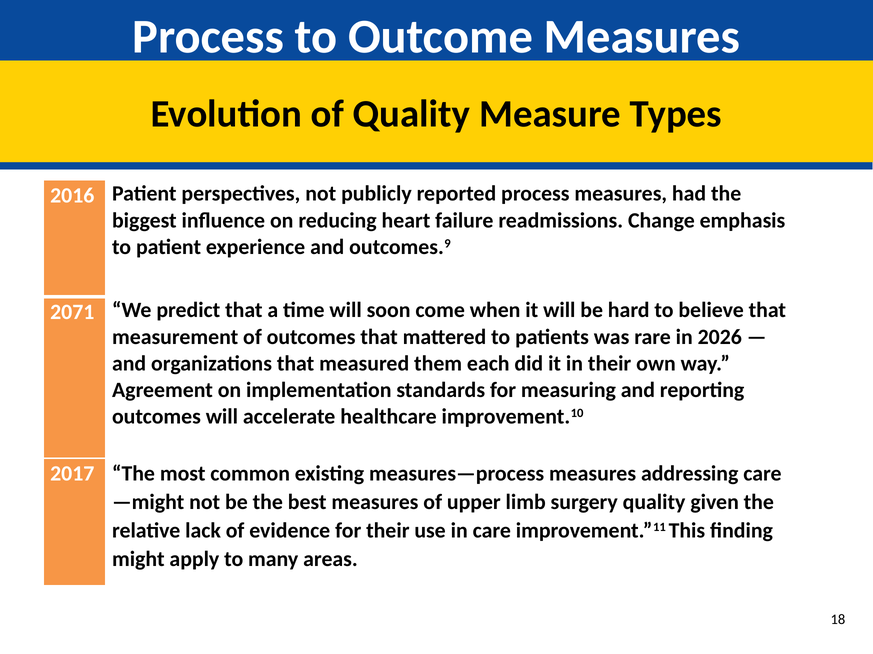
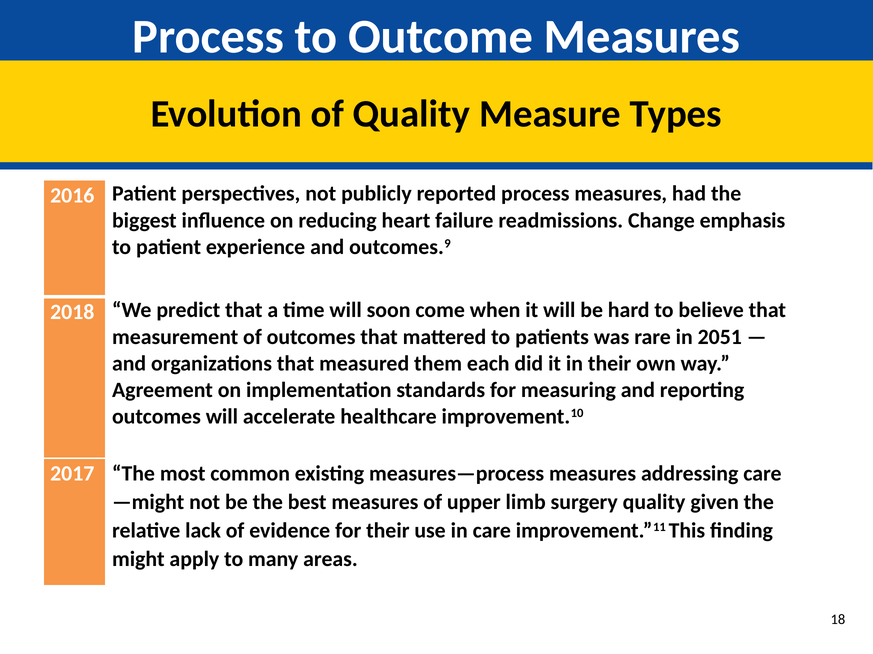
2071: 2071 -> 2018
2026: 2026 -> 2051
